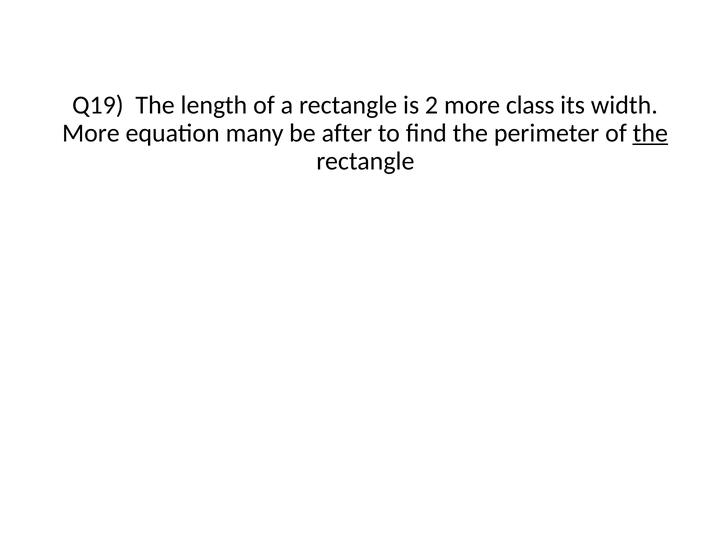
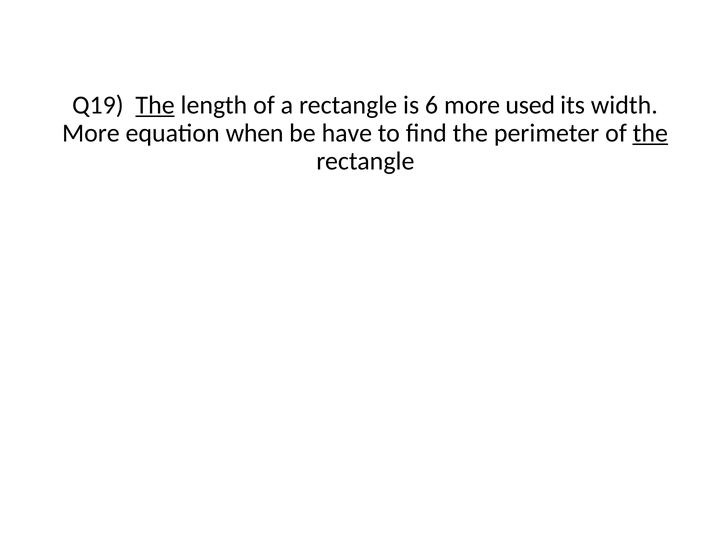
The at (155, 105) underline: none -> present
2: 2 -> 6
class: class -> used
many: many -> when
after: after -> have
